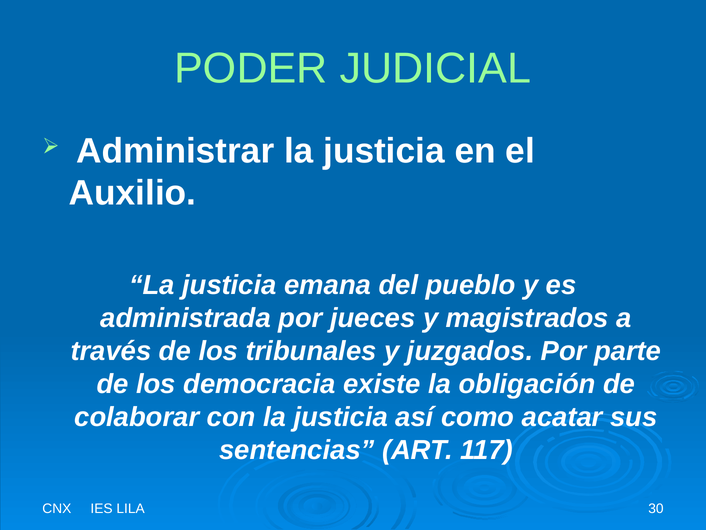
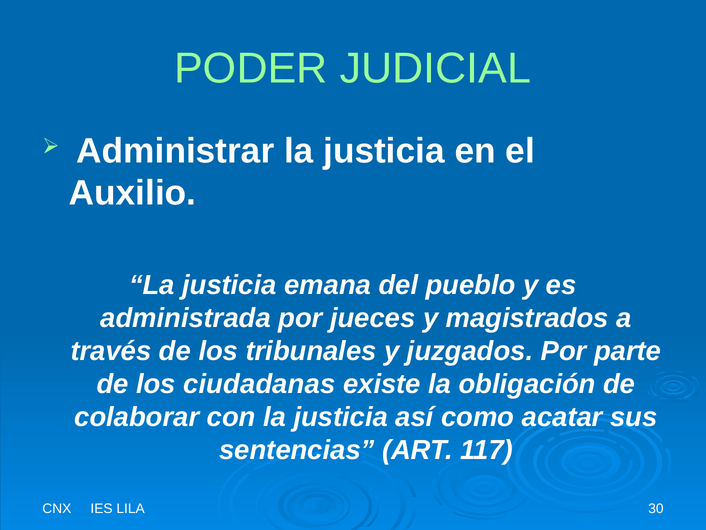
democracia: democracia -> ciudadanas
